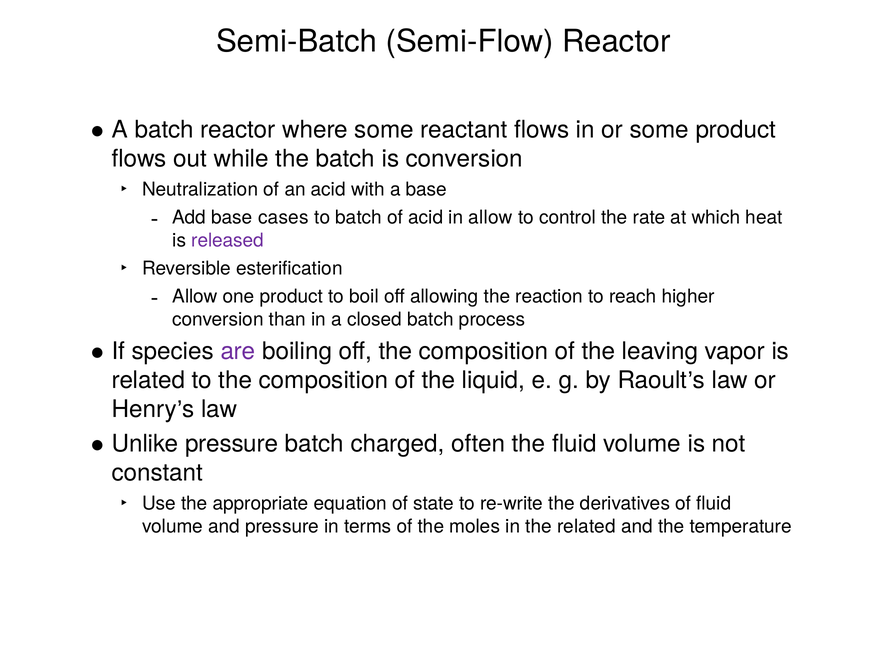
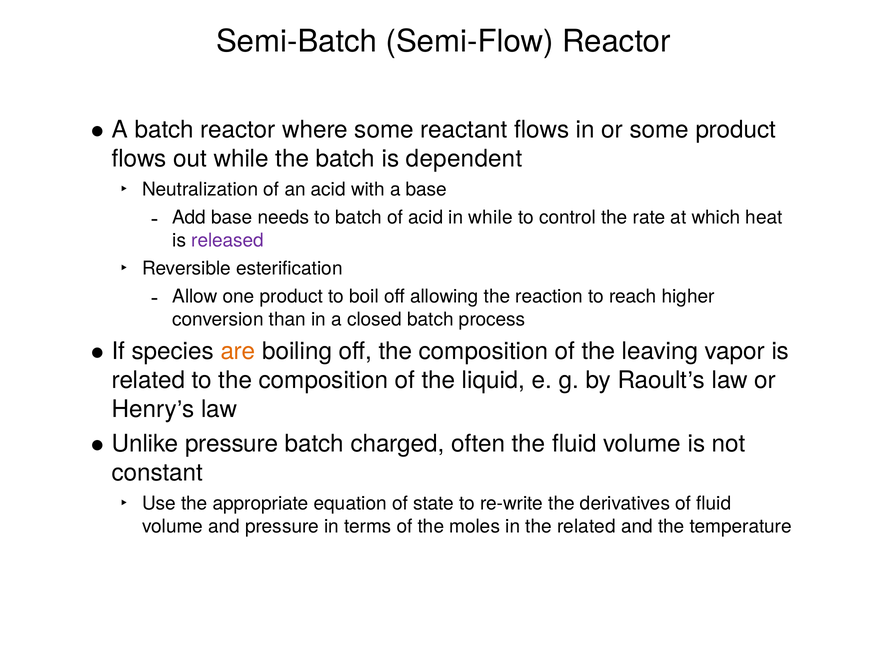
is conversion: conversion -> dependent
cases: cases -> needs
in allow: allow -> while
are colour: purple -> orange
